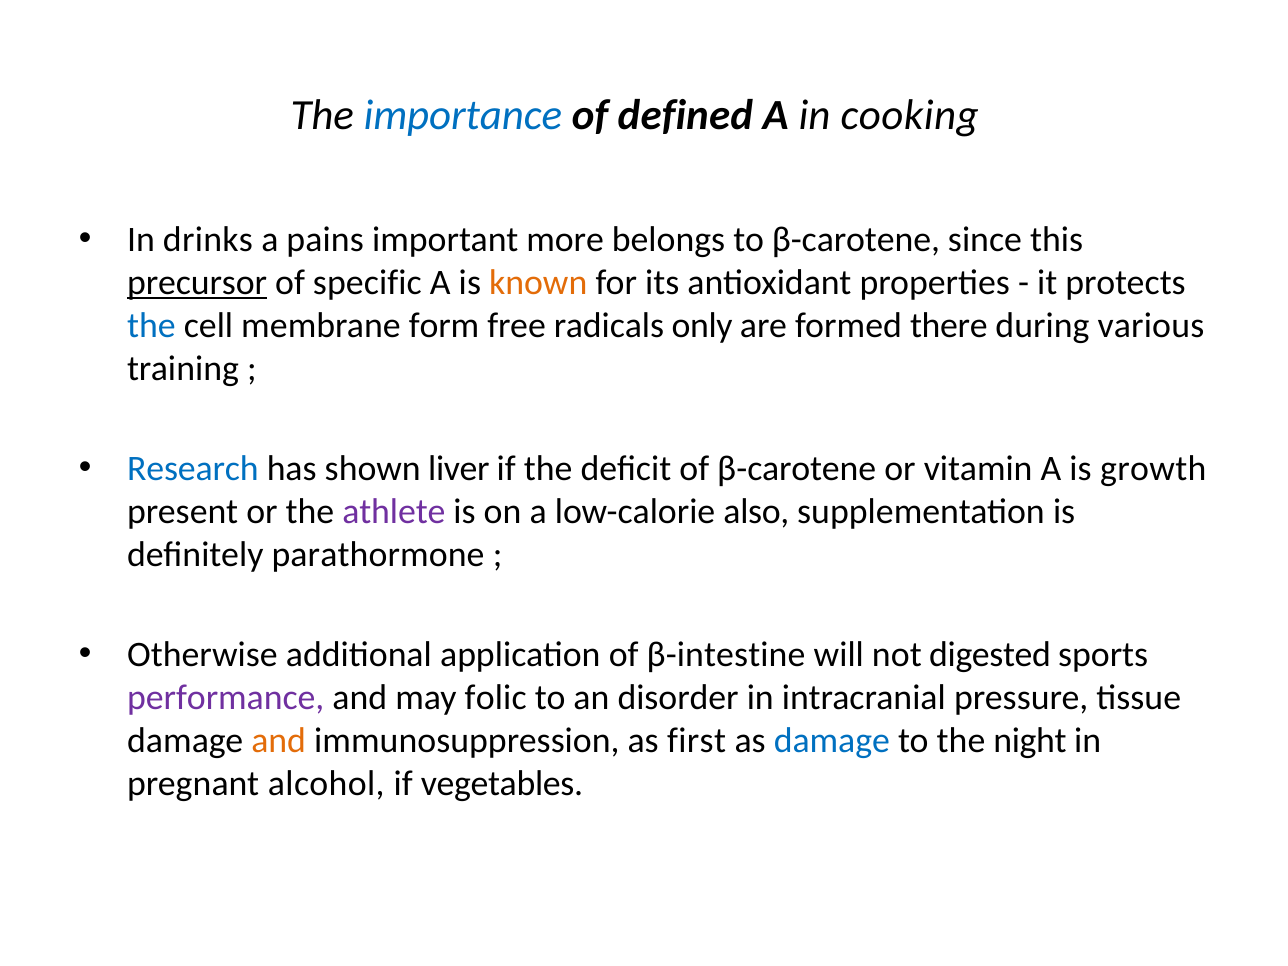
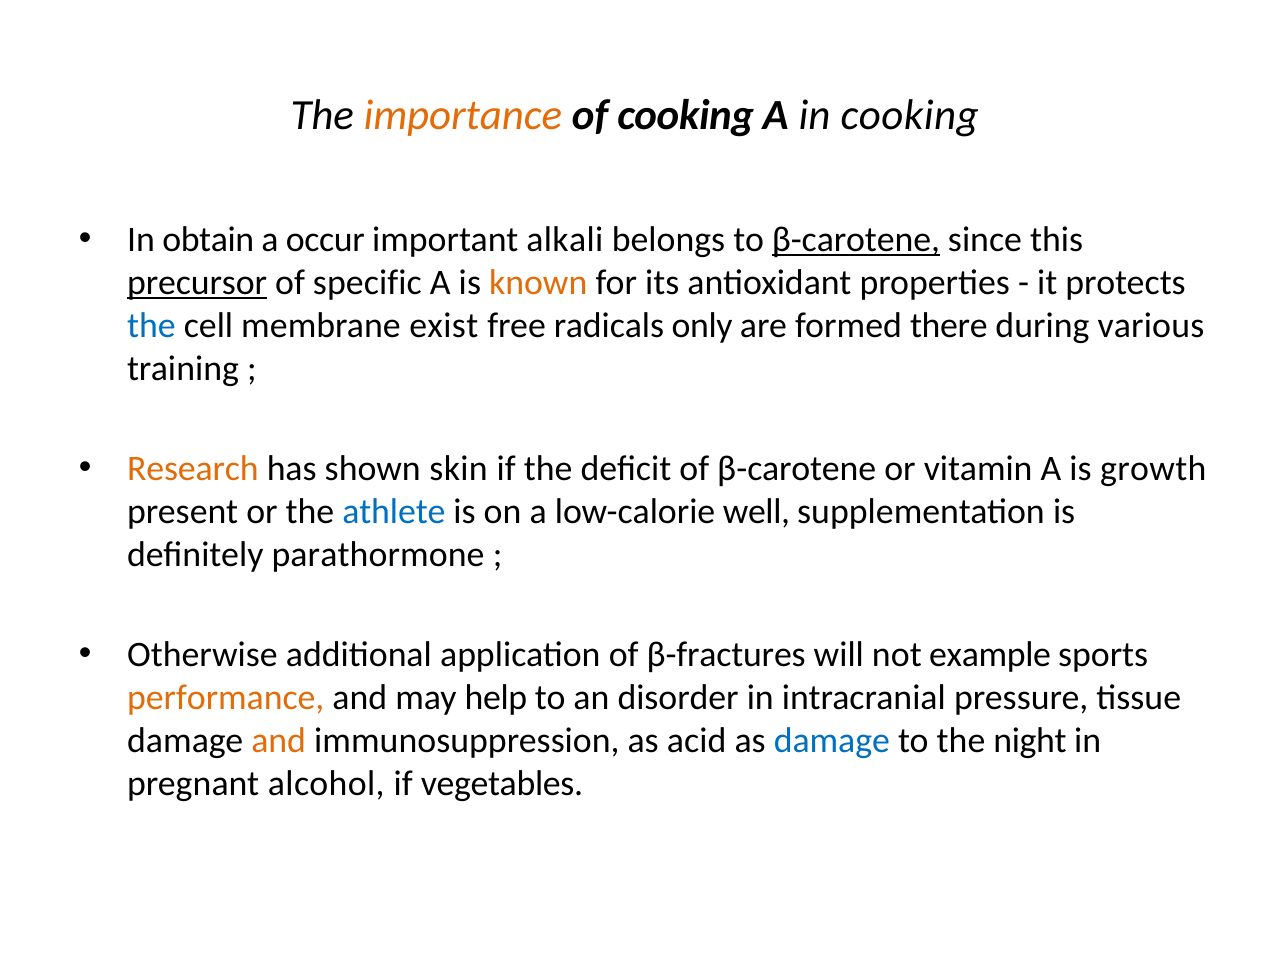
importance colour: blue -> orange
of defined: defined -> cooking
drinks: drinks -> obtain
pains: pains -> occur
more: more -> alkali
β-carotene at (856, 239) underline: none -> present
form: form -> exist
Research colour: blue -> orange
liver: liver -> skin
athlete colour: purple -> blue
also: also -> well
β-intestine: β-intestine -> β-fractures
digested: digested -> example
performance colour: purple -> orange
folic: folic -> help
first: first -> acid
